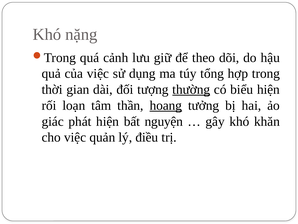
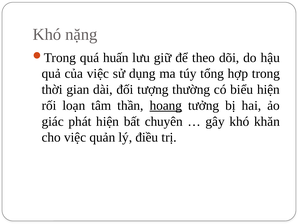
cảnh: cảnh -> huấn
thường underline: present -> none
nguyện: nguyện -> chuyên
